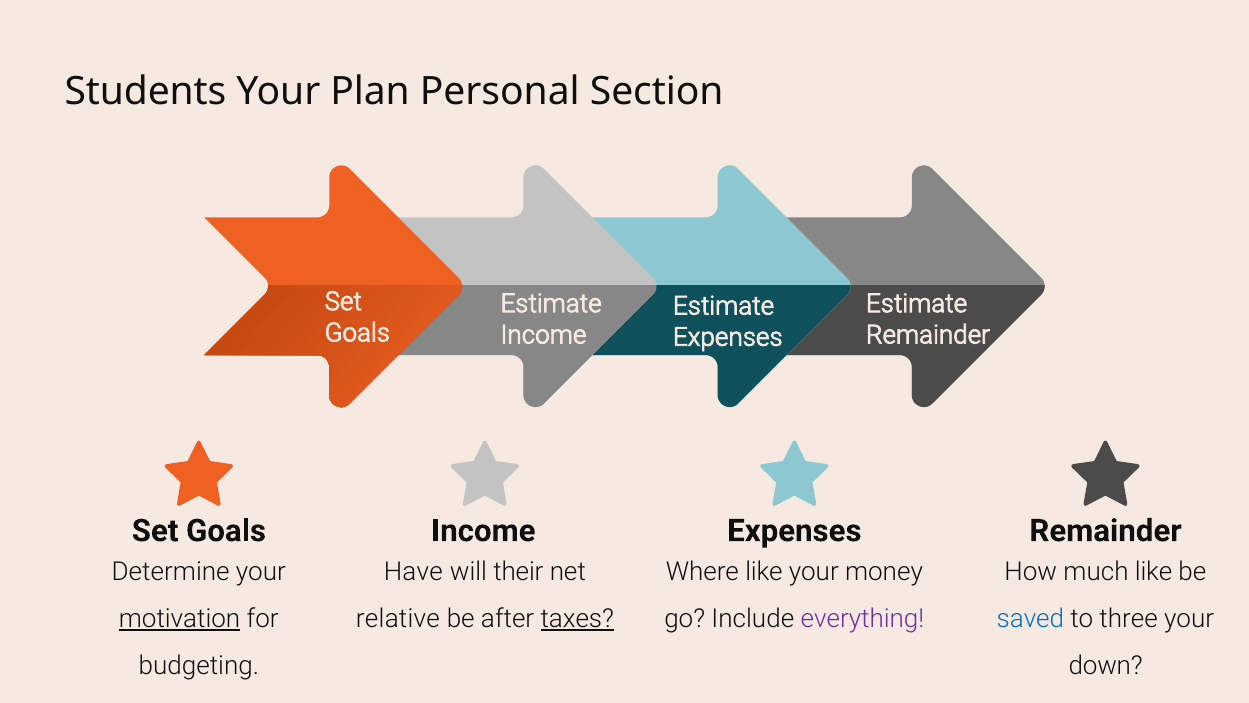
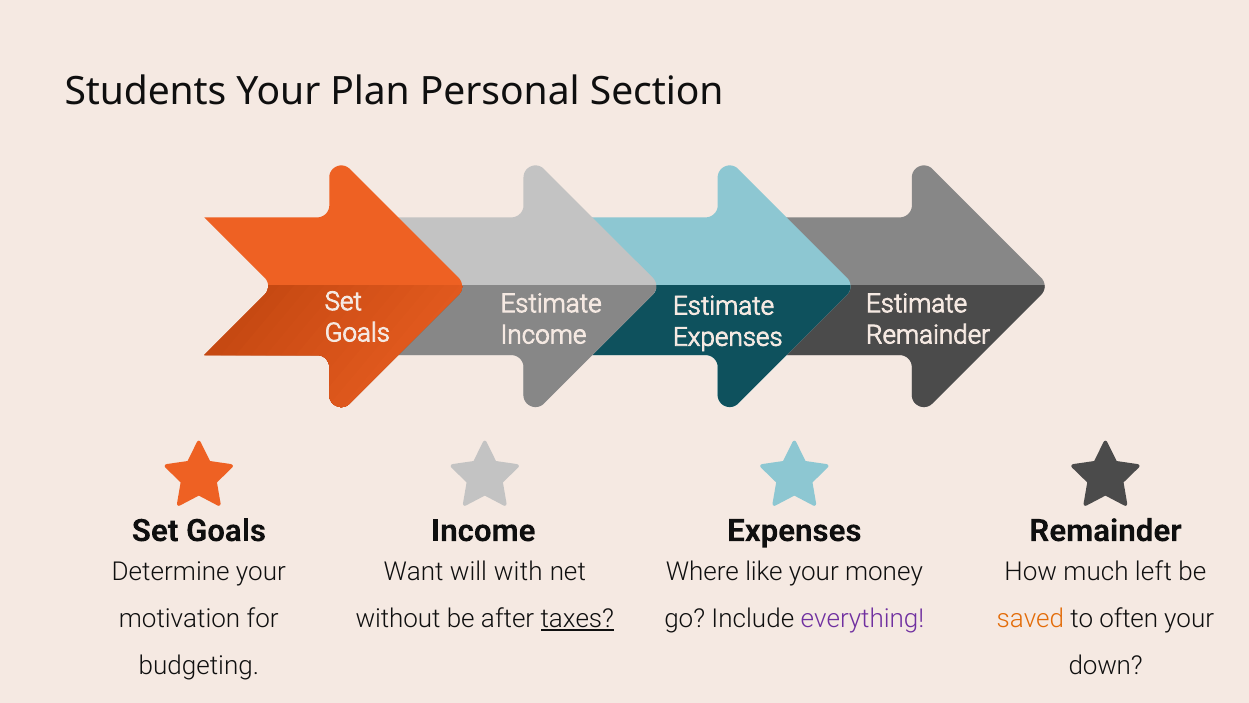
Have: Have -> Want
their: their -> with
much like: like -> left
motivation underline: present -> none
relative: relative -> without
saved colour: blue -> orange
three: three -> often
